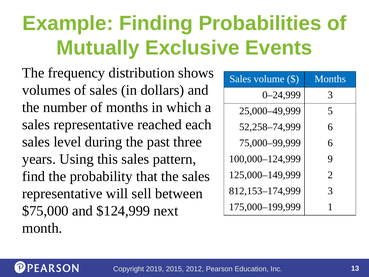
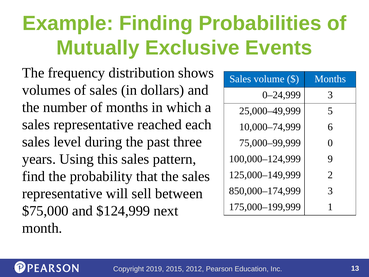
52,258–74,999: 52,258–74,999 -> 10,000–74,999
75,000–99,999 6: 6 -> 0
812,153–174,999: 812,153–174,999 -> 850,000–174,999
